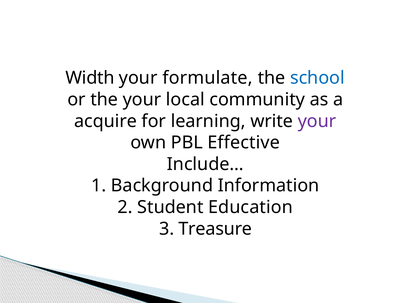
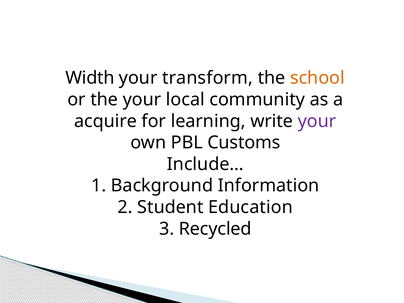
formulate: formulate -> transform
school colour: blue -> orange
Effective: Effective -> Customs
Treasure: Treasure -> Recycled
